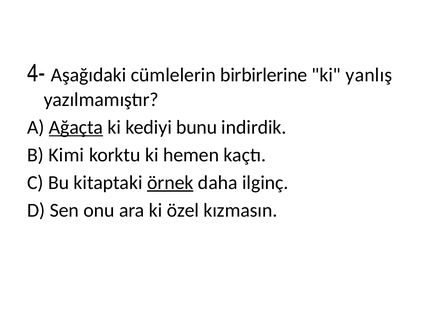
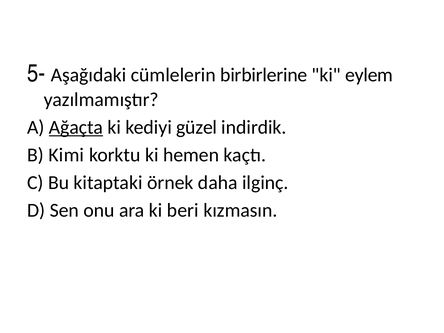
4-: 4- -> 5-
yanlış: yanlış -> eylem
bunu: bunu -> güzel
örnek underline: present -> none
özel: özel -> beri
